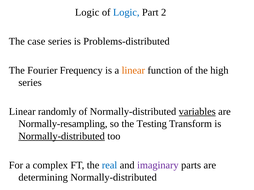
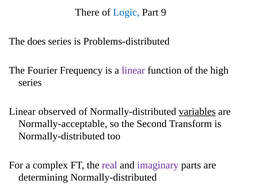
Logic at (87, 12): Logic -> There
2: 2 -> 9
case: case -> does
linear at (133, 71) colour: orange -> purple
randomly: randomly -> observed
Normally-resampling: Normally-resampling -> Normally-acceptable
Testing: Testing -> Second
Normally-distributed at (62, 136) underline: present -> none
real colour: blue -> purple
